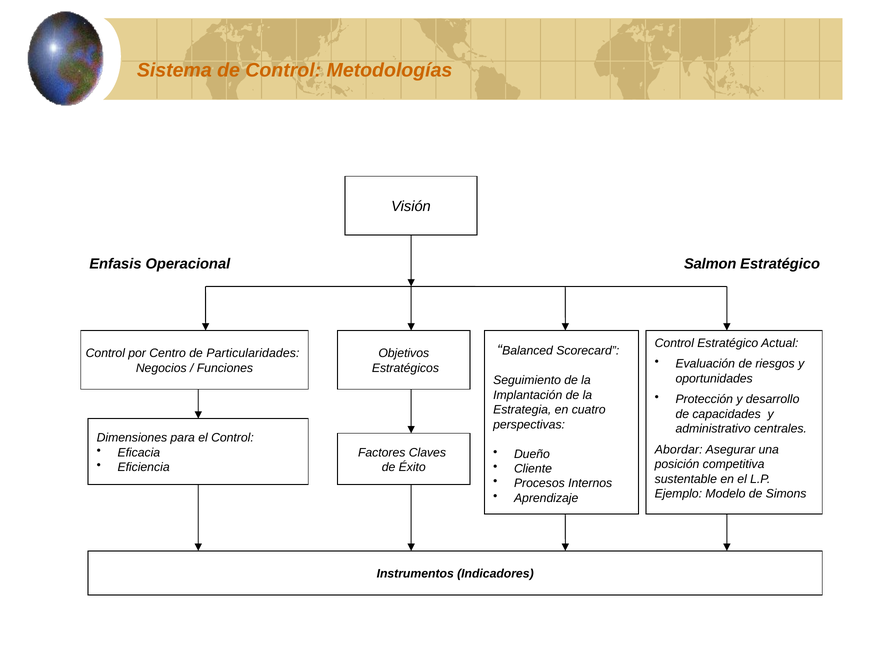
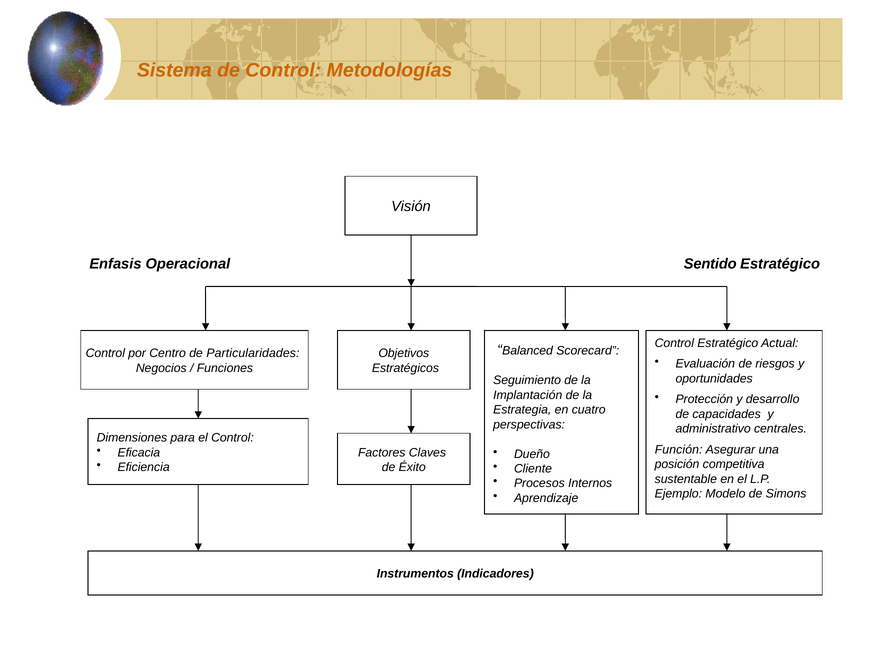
Salmon: Salmon -> Sentido
Abordar: Abordar -> Función
